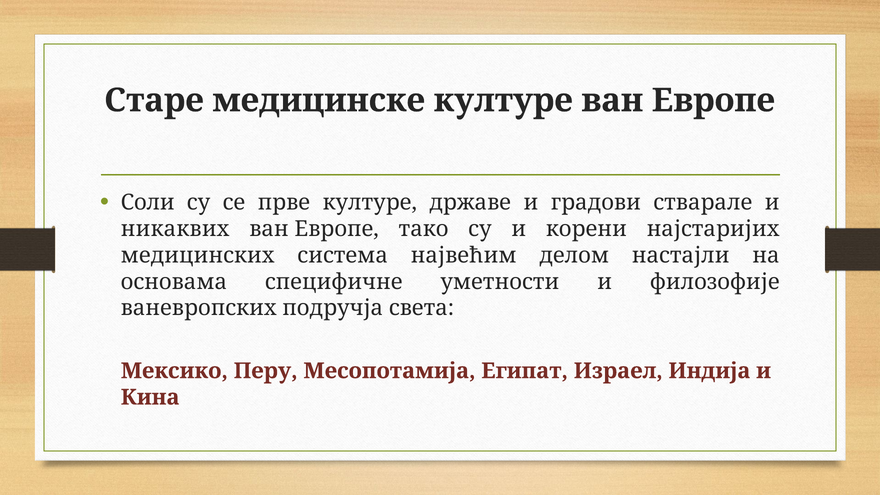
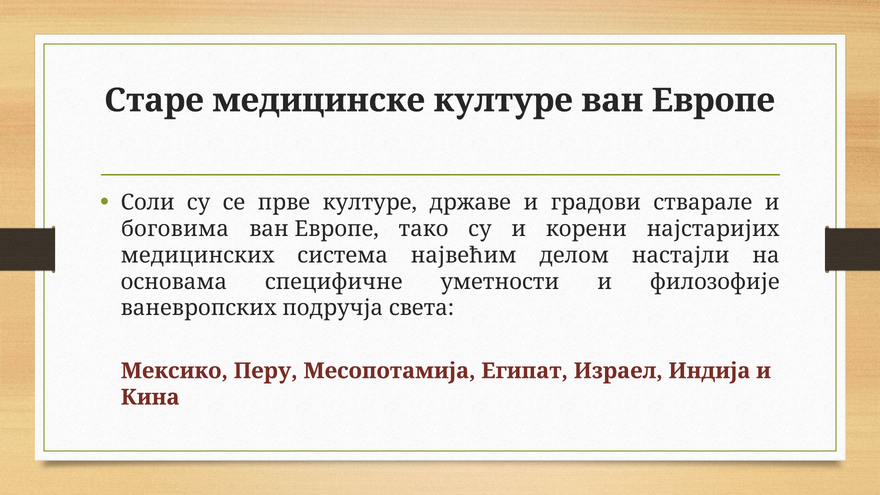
никаквих: никаквих -> боговима
